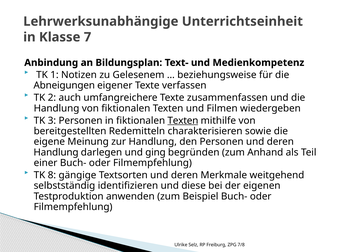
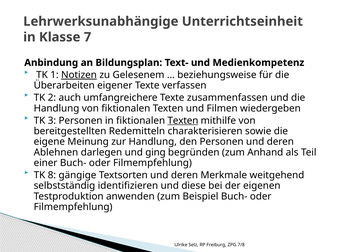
Notizen underline: none -> present
Abneigungen: Abneigungen -> Überarbeiten
Handlung at (56, 153): Handlung -> Ablehnen
